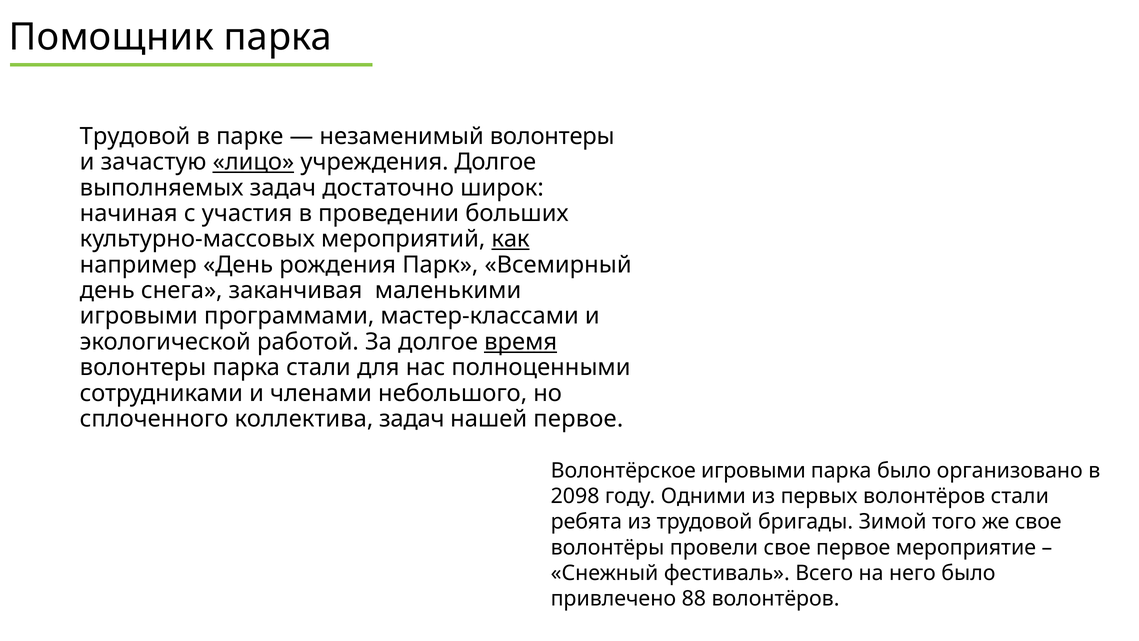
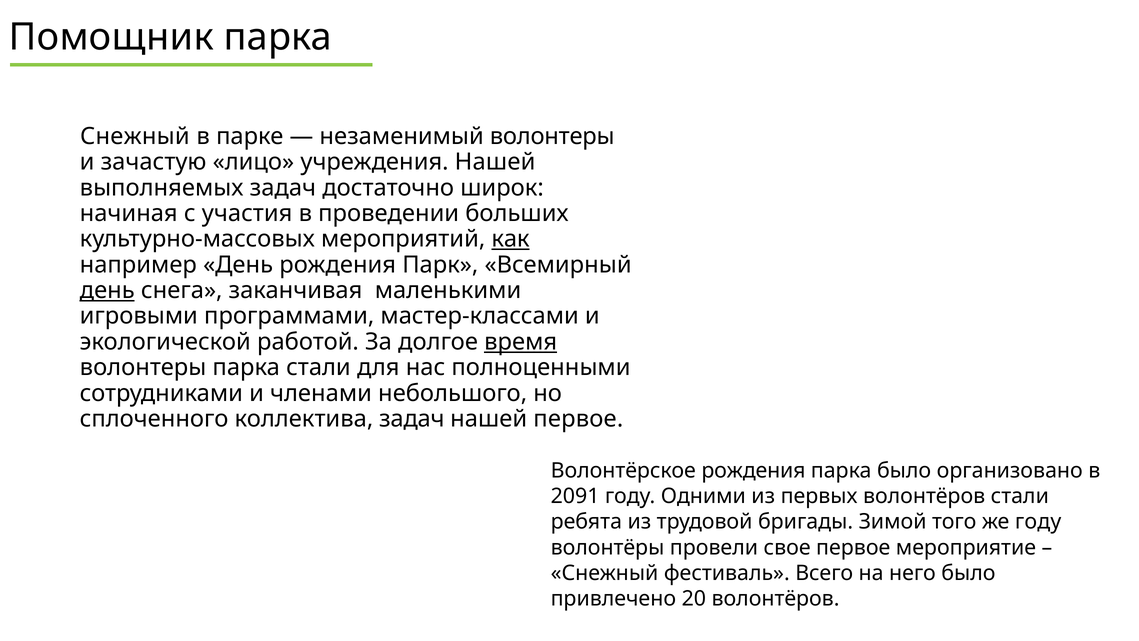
Трудовой at (135, 136): Трудовой -> Снежный
лицо underline: present -> none
учреждения Долгое: Долгое -> Нашей
день at (107, 290) underline: none -> present
Волонтёрское игровыми: игровыми -> рождения
2098: 2098 -> 2091
же свое: свое -> году
88: 88 -> 20
